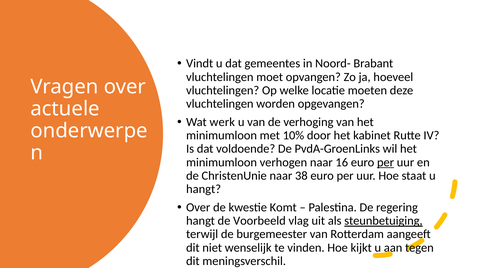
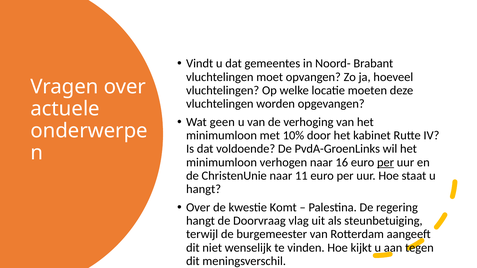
werk: werk -> geen
38: 38 -> 11
Voorbeeld: Voorbeeld -> Doorvraag
steunbetuiging underline: present -> none
